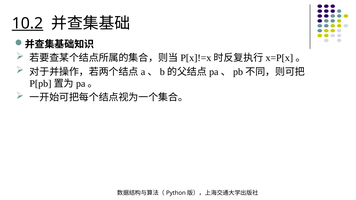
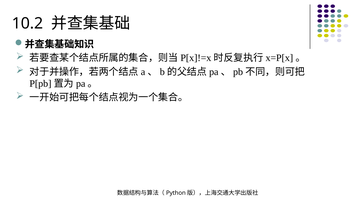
10.2 underline: present -> none
